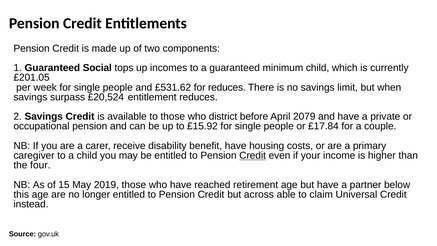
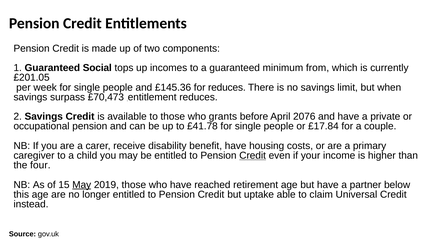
minimum child: child -> from
£531.62: £531.62 -> £145.36
£20,524: £20,524 -> £70,473
district: district -> grants
2079: 2079 -> 2076
£15.92: £15.92 -> £41.78
May at (82, 185) underline: none -> present
across: across -> uptake
